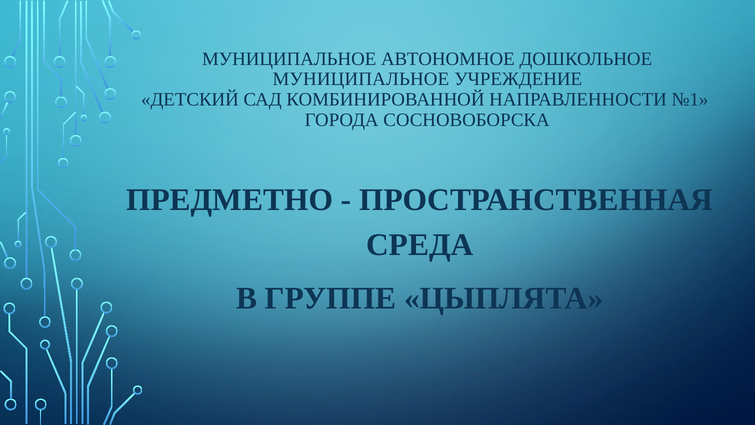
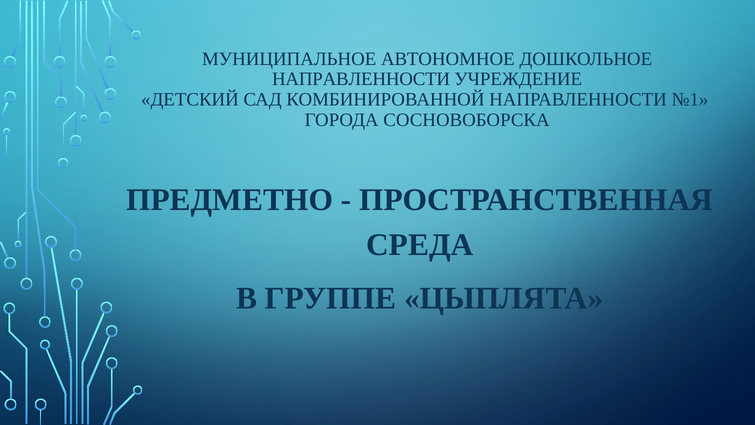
МУНИЦИПАЛЬНОЕ at (361, 79): МУНИЦИПАЛЬНОЕ -> НАПРАВЛЕННОСТИ
